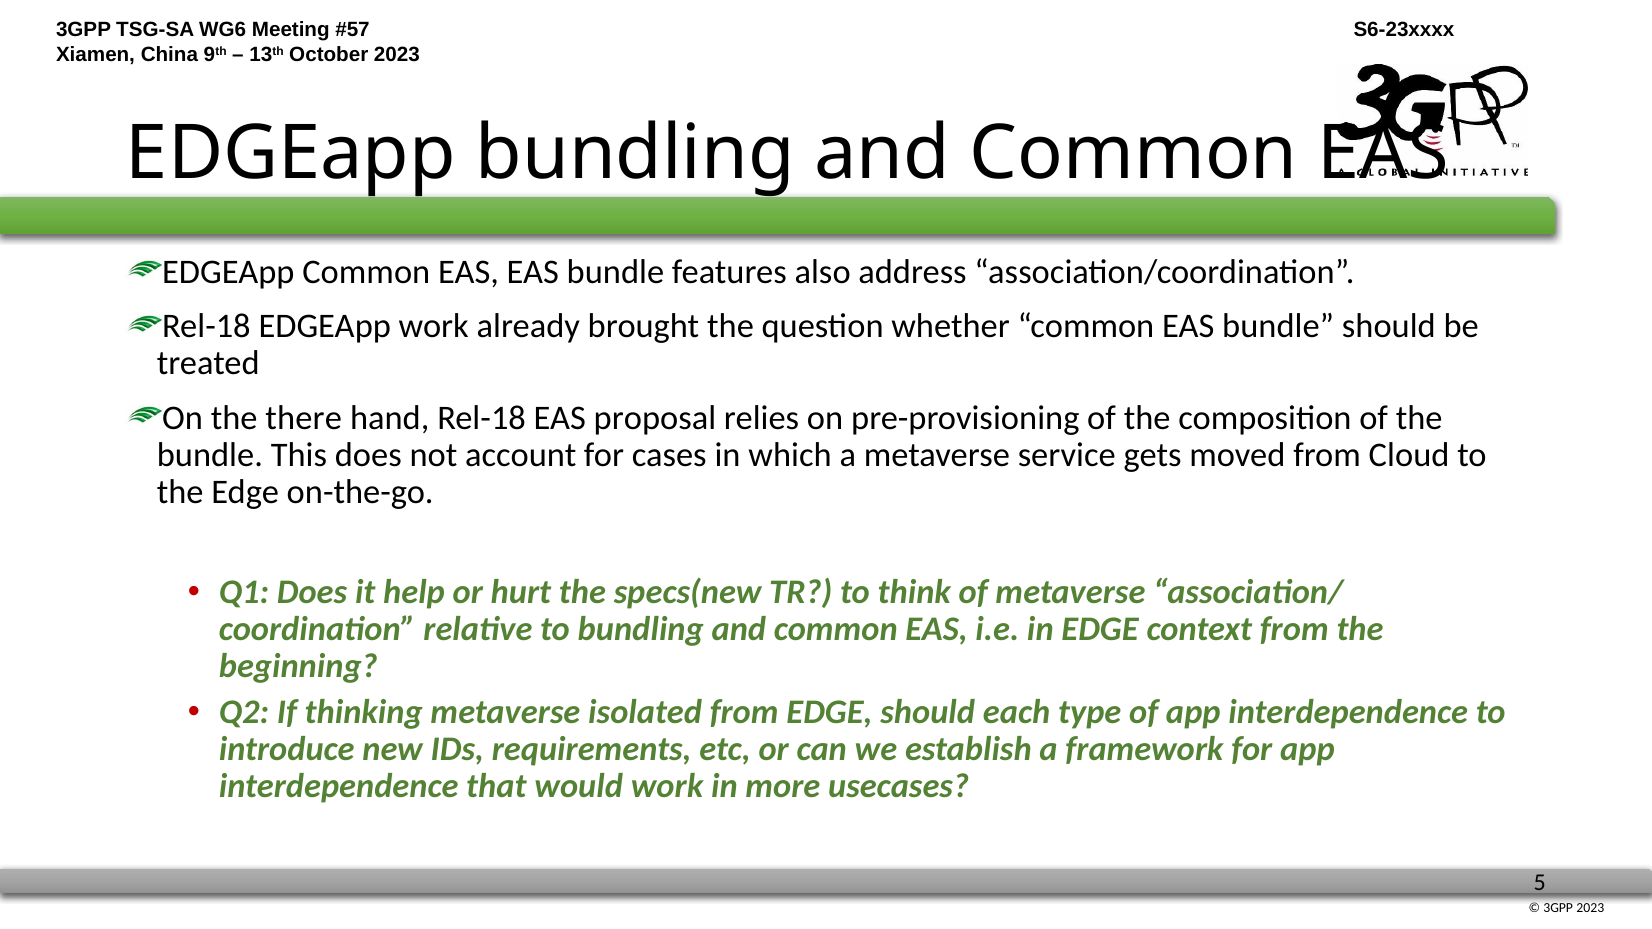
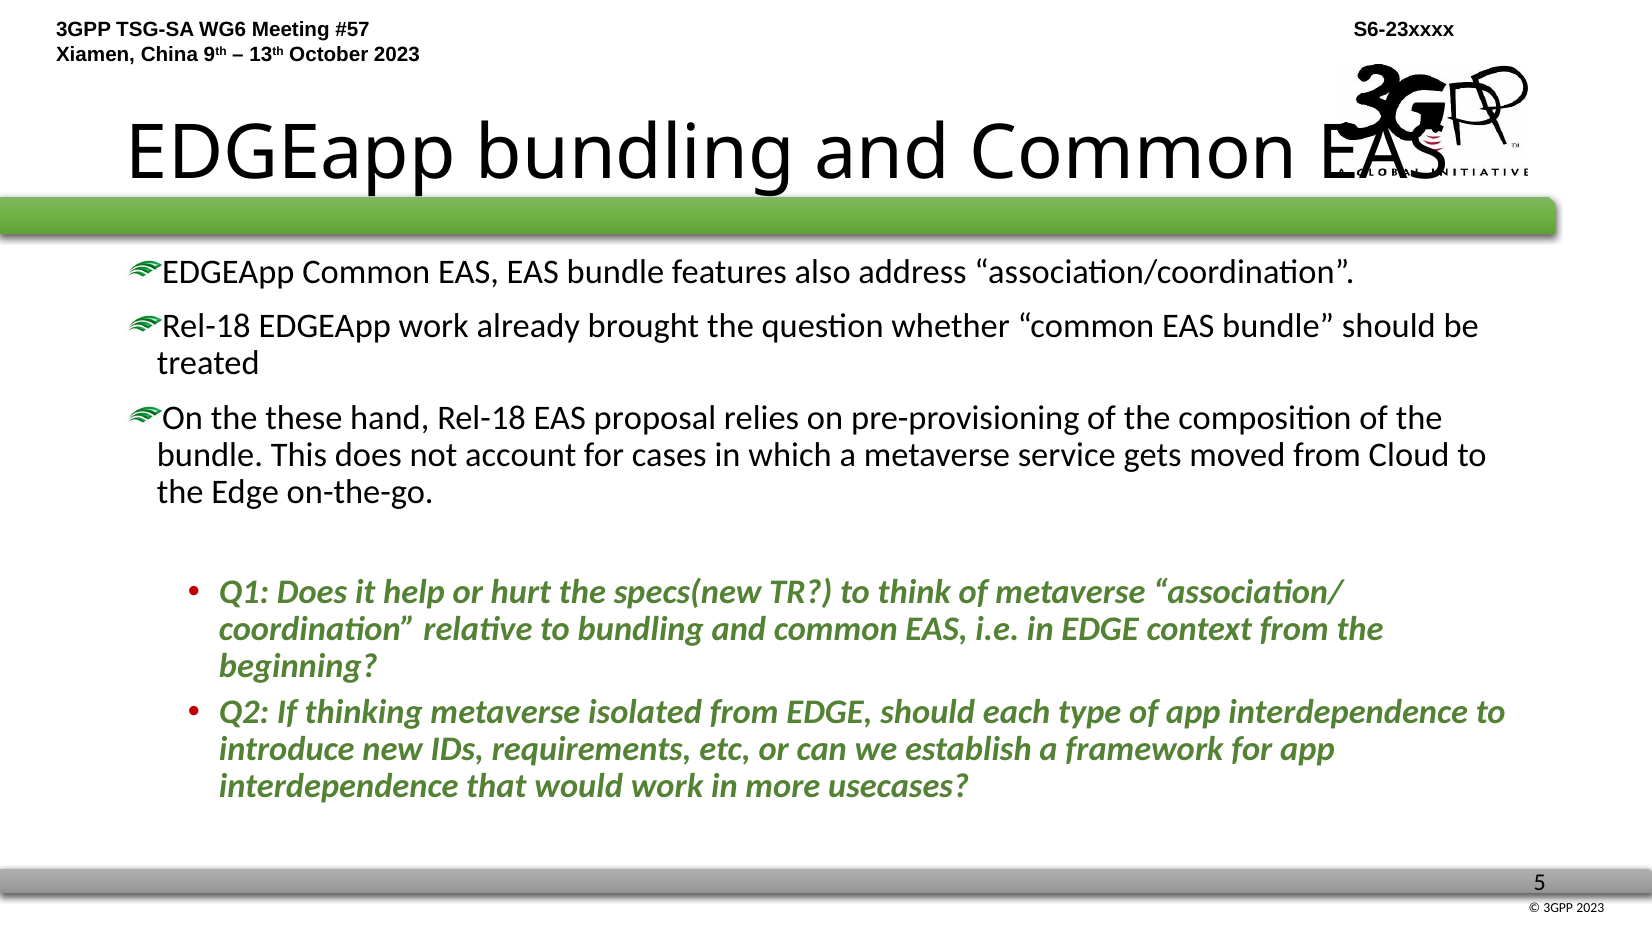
there: there -> these
